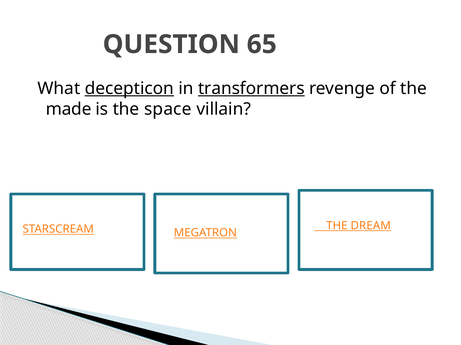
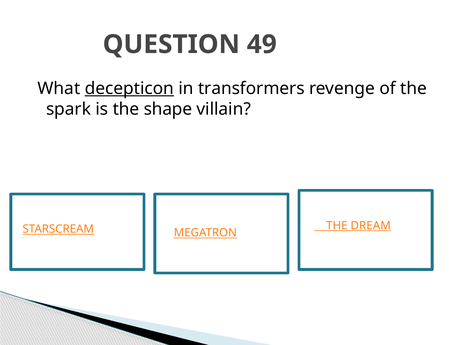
65: 65 -> 49
transformers underline: present -> none
made: made -> spark
space: space -> shape
